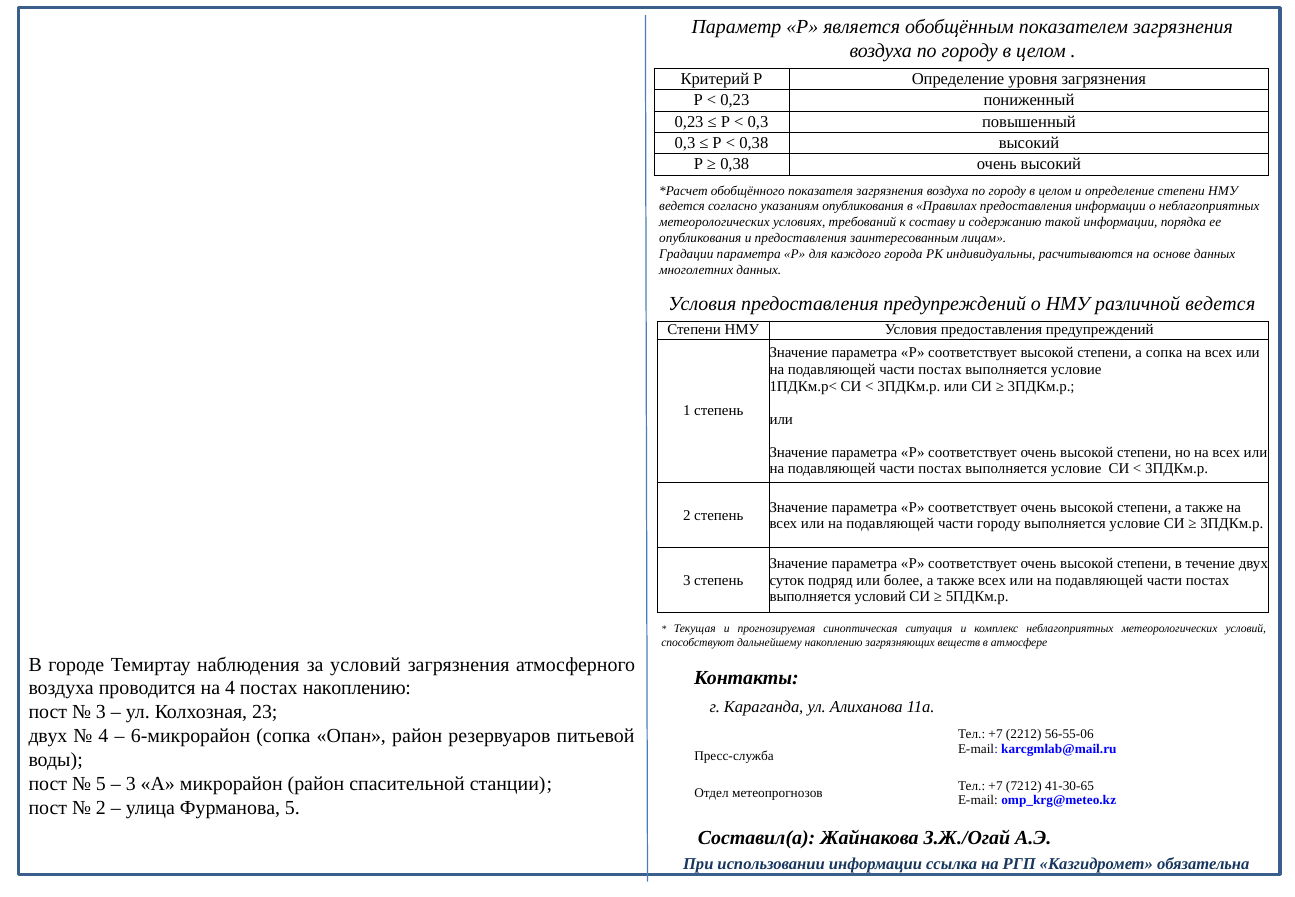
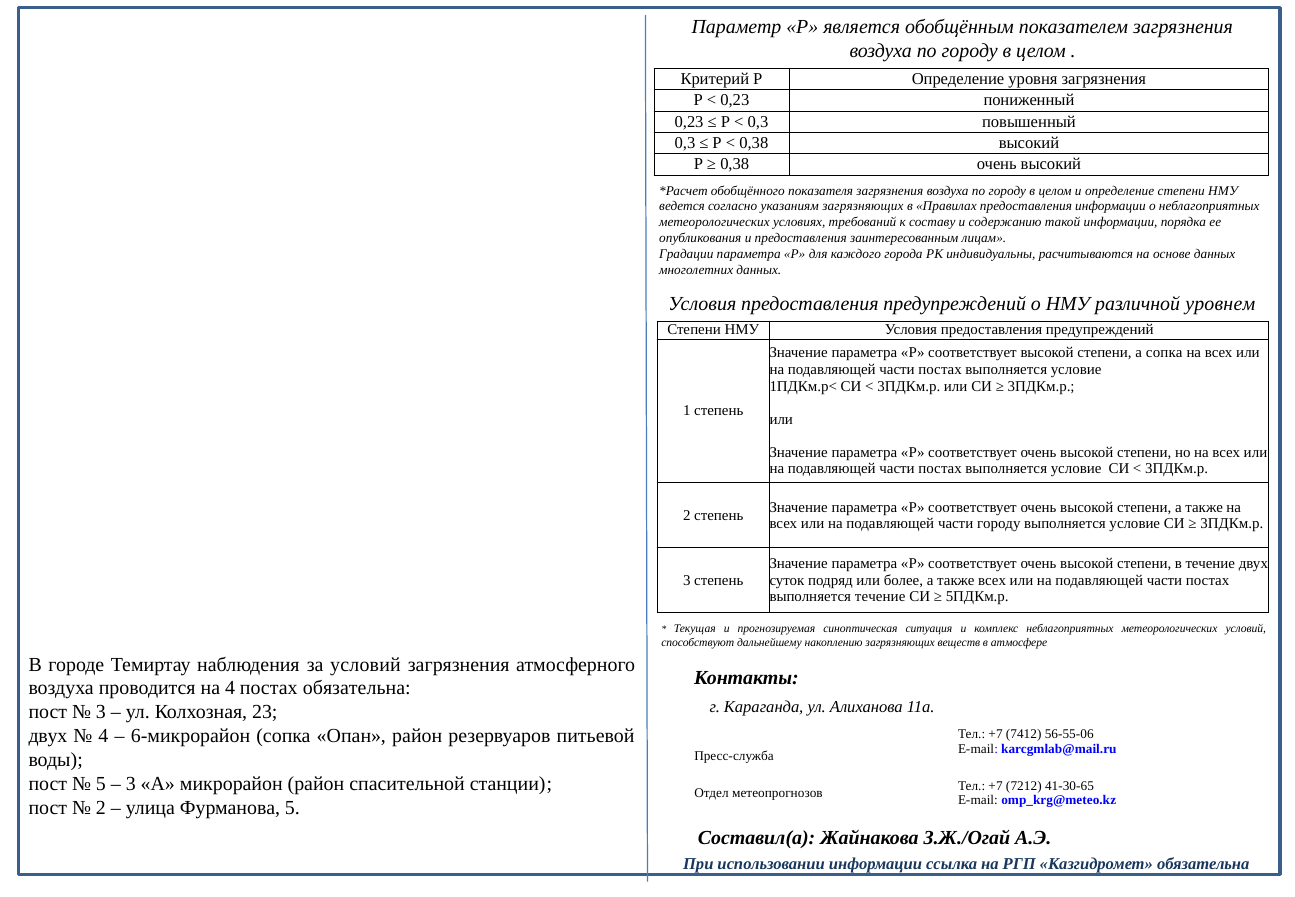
указаниям опубликования: опубликования -> загрязняющих
различной ведется: ведется -> уровнем
выполняется условий: условий -> течение
постах накоплению: накоплению -> обязательна
2212: 2212 -> 7412
